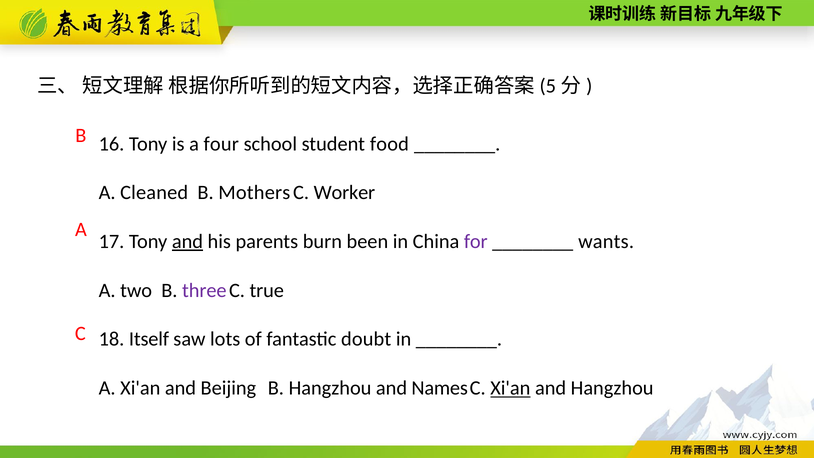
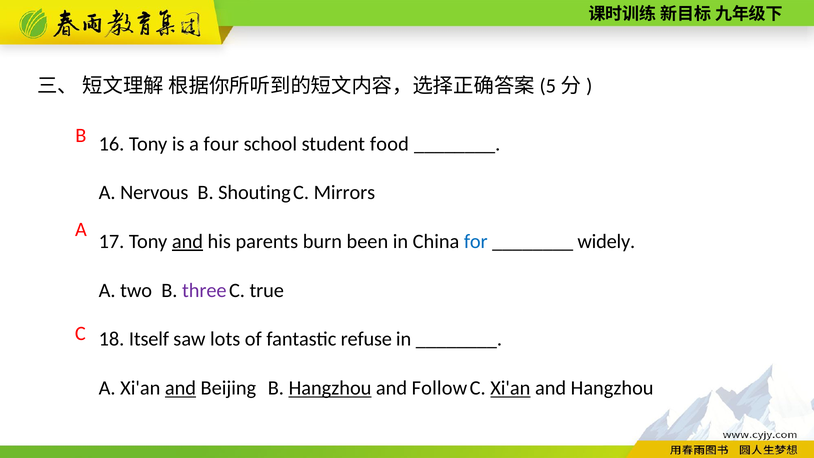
Cleaned: Cleaned -> Nervous
Mothers: Mothers -> Shouting
Worker: Worker -> Mirrors
for colour: purple -> blue
wants: wants -> widely
doubt: doubt -> refuse
and at (180, 388) underline: none -> present
Hangzhou at (330, 388) underline: none -> present
Names: Names -> Follow
